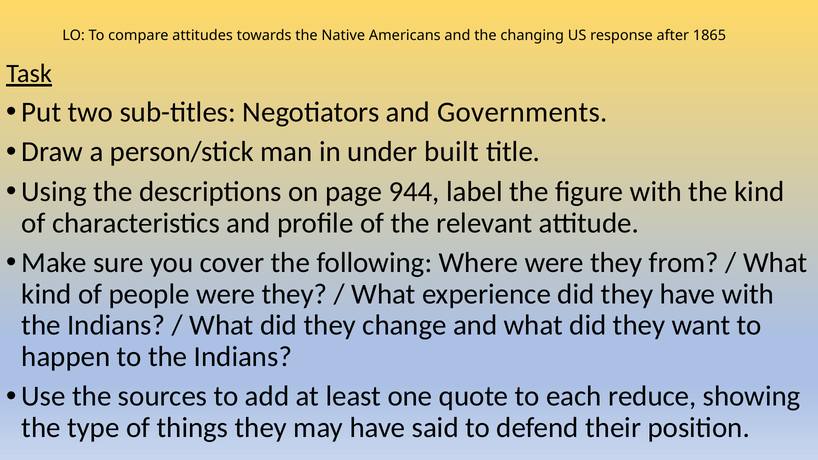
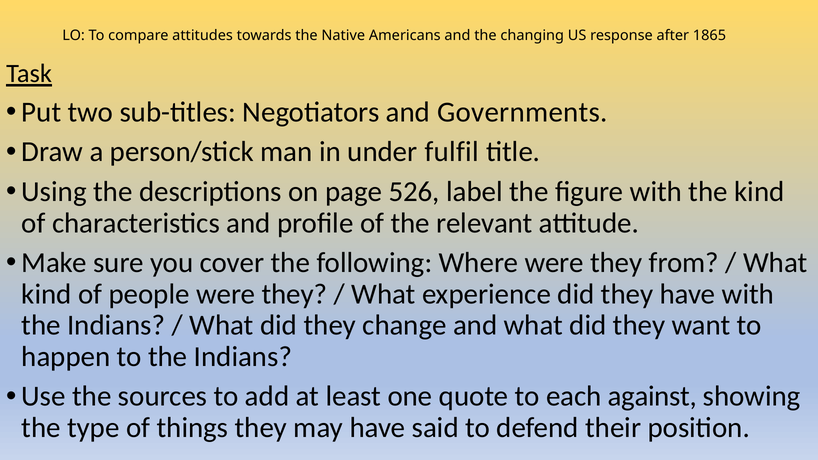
built: built -> fulfil
944: 944 -> 526
reduce: reduce -> against
